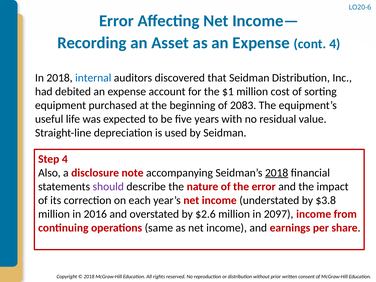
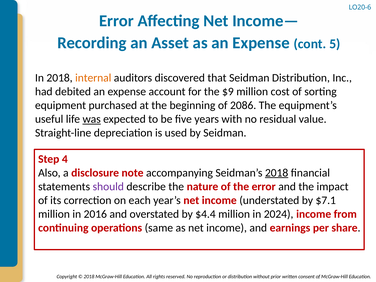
cont 4: 4 -> 5
internal colour: blue -> orange
$1: $1 -> $9
2083: 2083 -> 2086
was underline: none -> present
$3.8: $3.8 -> $7.1
$2.6: $2.6 -> $4.4
2097: 2097 -> 2024
